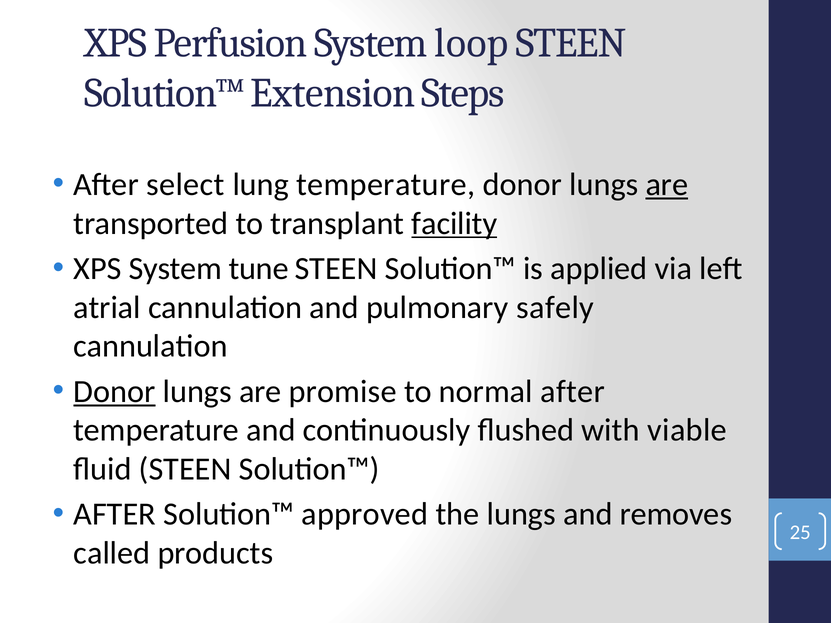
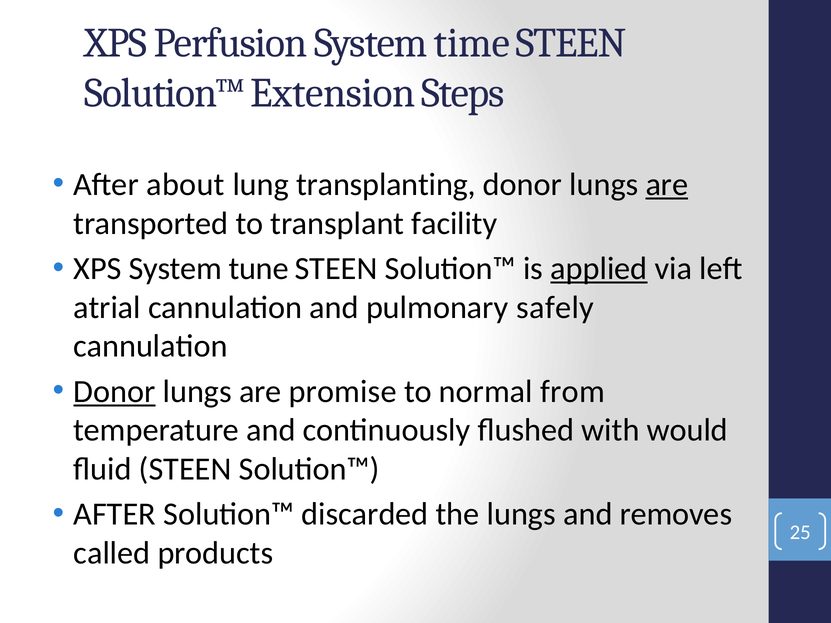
loop: loop -> time
select: select -> about
lung temperature: temperature -> transplanting
facility underline: present -> none
applied underline: none -> present
normal after: after -> from
viable: viable -> would
approved: approved -> discarded
